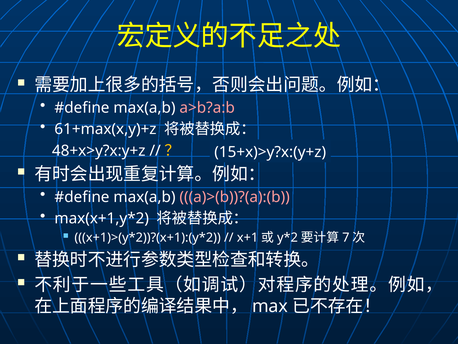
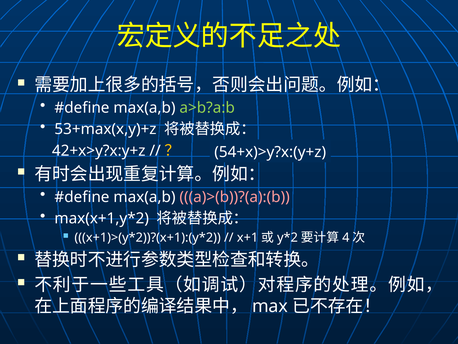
a>b?a:b colour: pink -> light green
61+max(x,y)+z: 61+max(x,y)+z -> 53+max(x,y)+z
48+x>y?x:y+z: 48+x>y?x:y+z -> 42+x>y?x:y+z
15+x)>y?x:(y+z: 15+x)>y?x:(y+z -> 54+x)>y?x:(y+z
7: 7 -> 4
